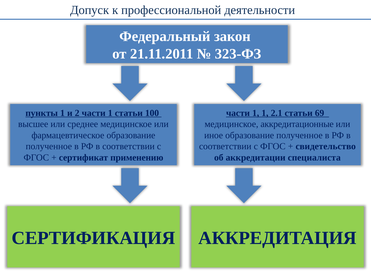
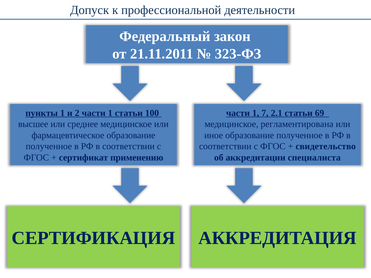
1 1: 1 -> 7
аккредитационные: аккредитационные -> регламентирована
